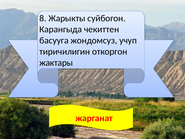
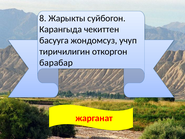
жактары: жактары -> барабар
